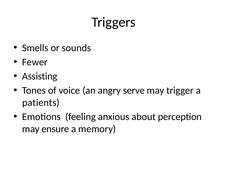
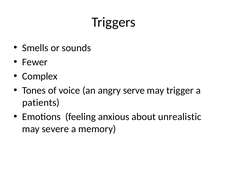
Assisting: Assisting -> Complex
perception: perception -> unrealistic
ensure: ensure -> severe
